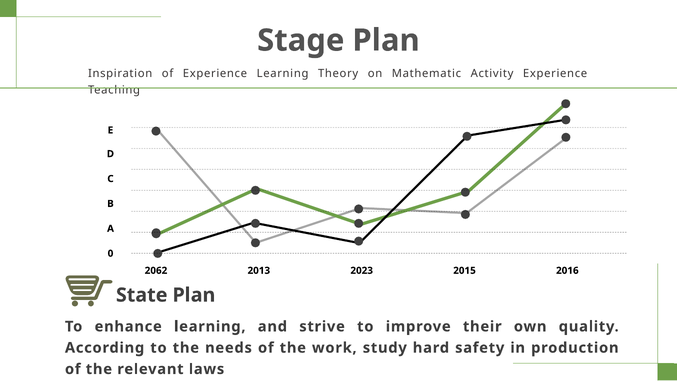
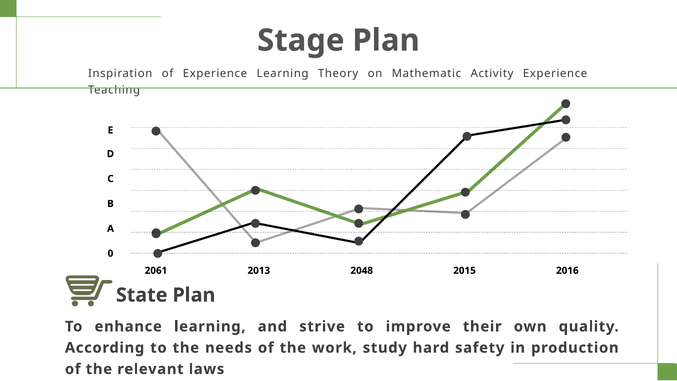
2062: 2062 -> 2061
2023: 2023 -> 2048
